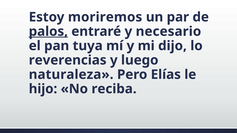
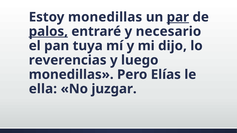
Estoy moriremos: moriremos -> monedillas
par underline: none -> present
naturaleza at (71, 75): naturaleza -> monedillas
hijo: hijo -> ella
reciba: reciba -> juzgar
